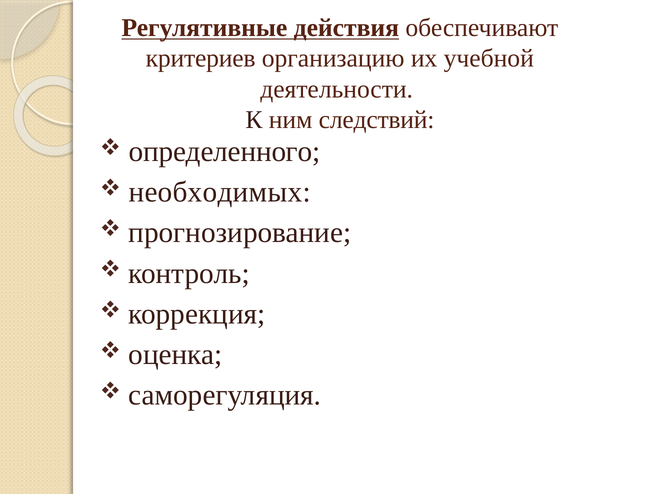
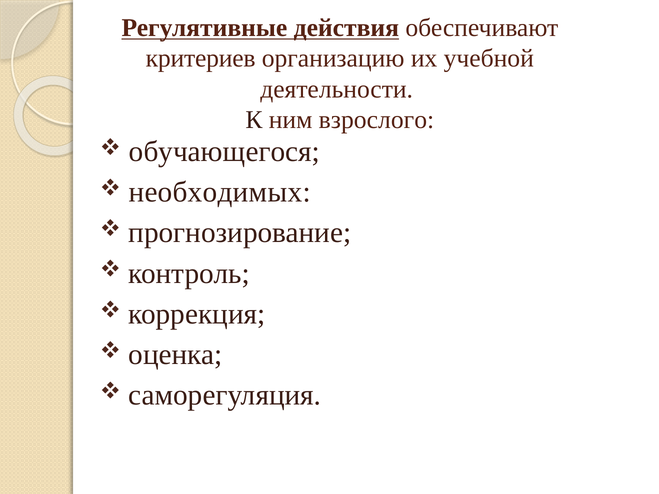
следствий: следствий -> взрослого
определенного: определенного -> обучающегося
